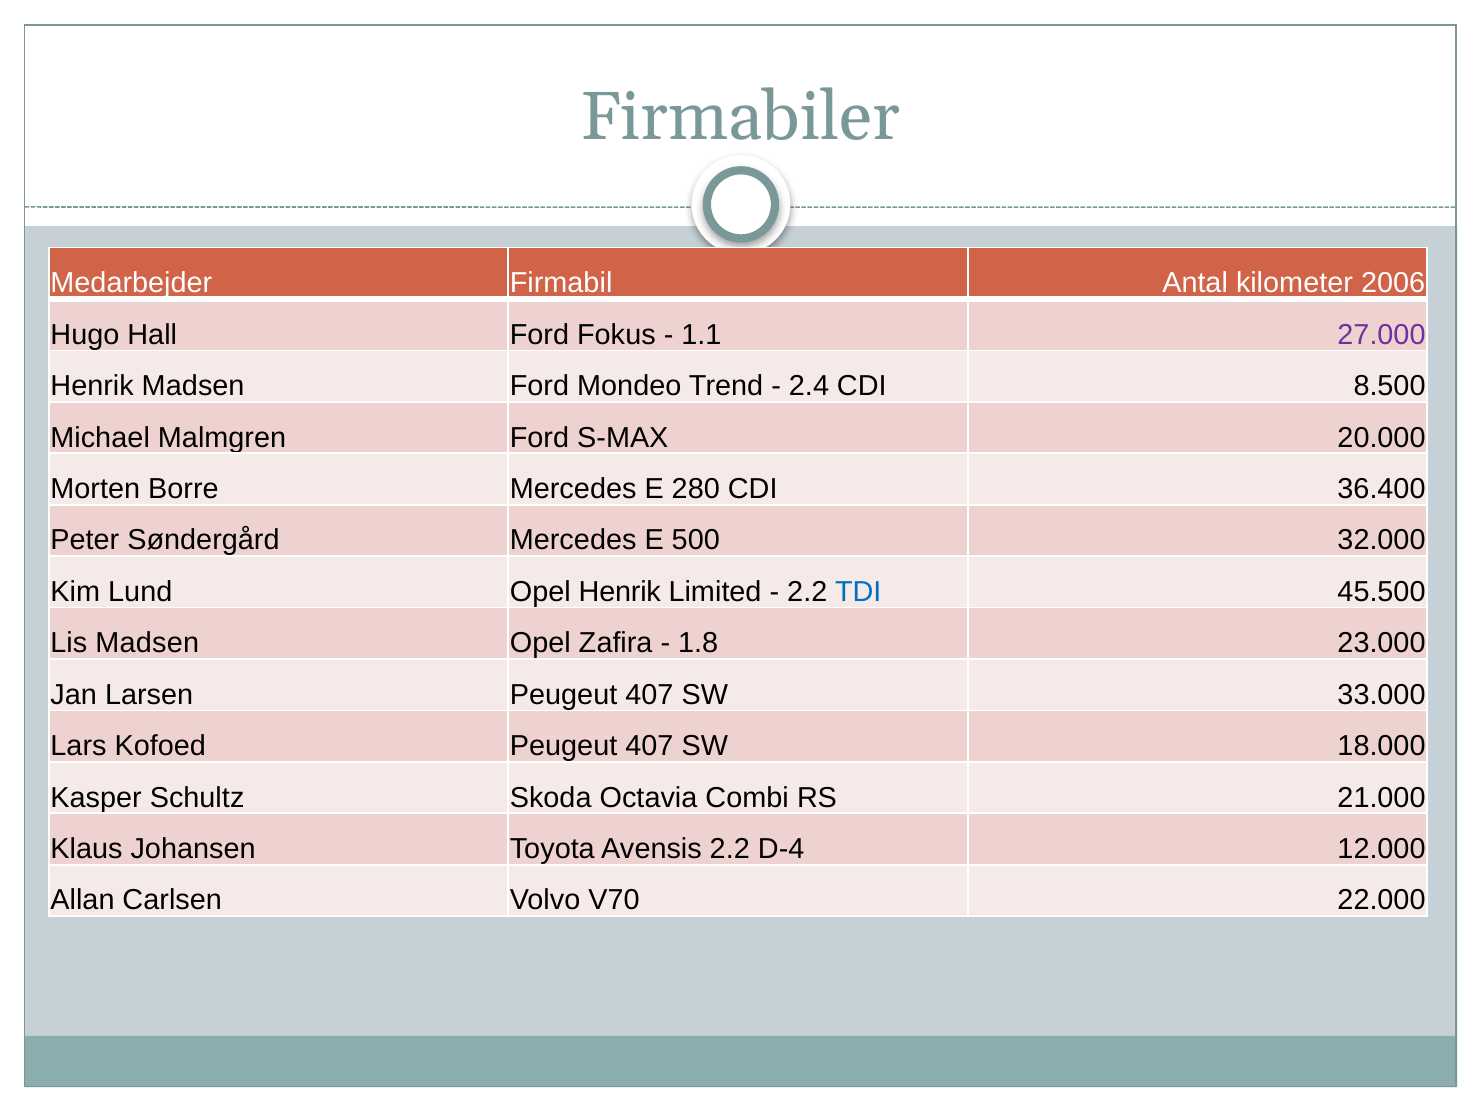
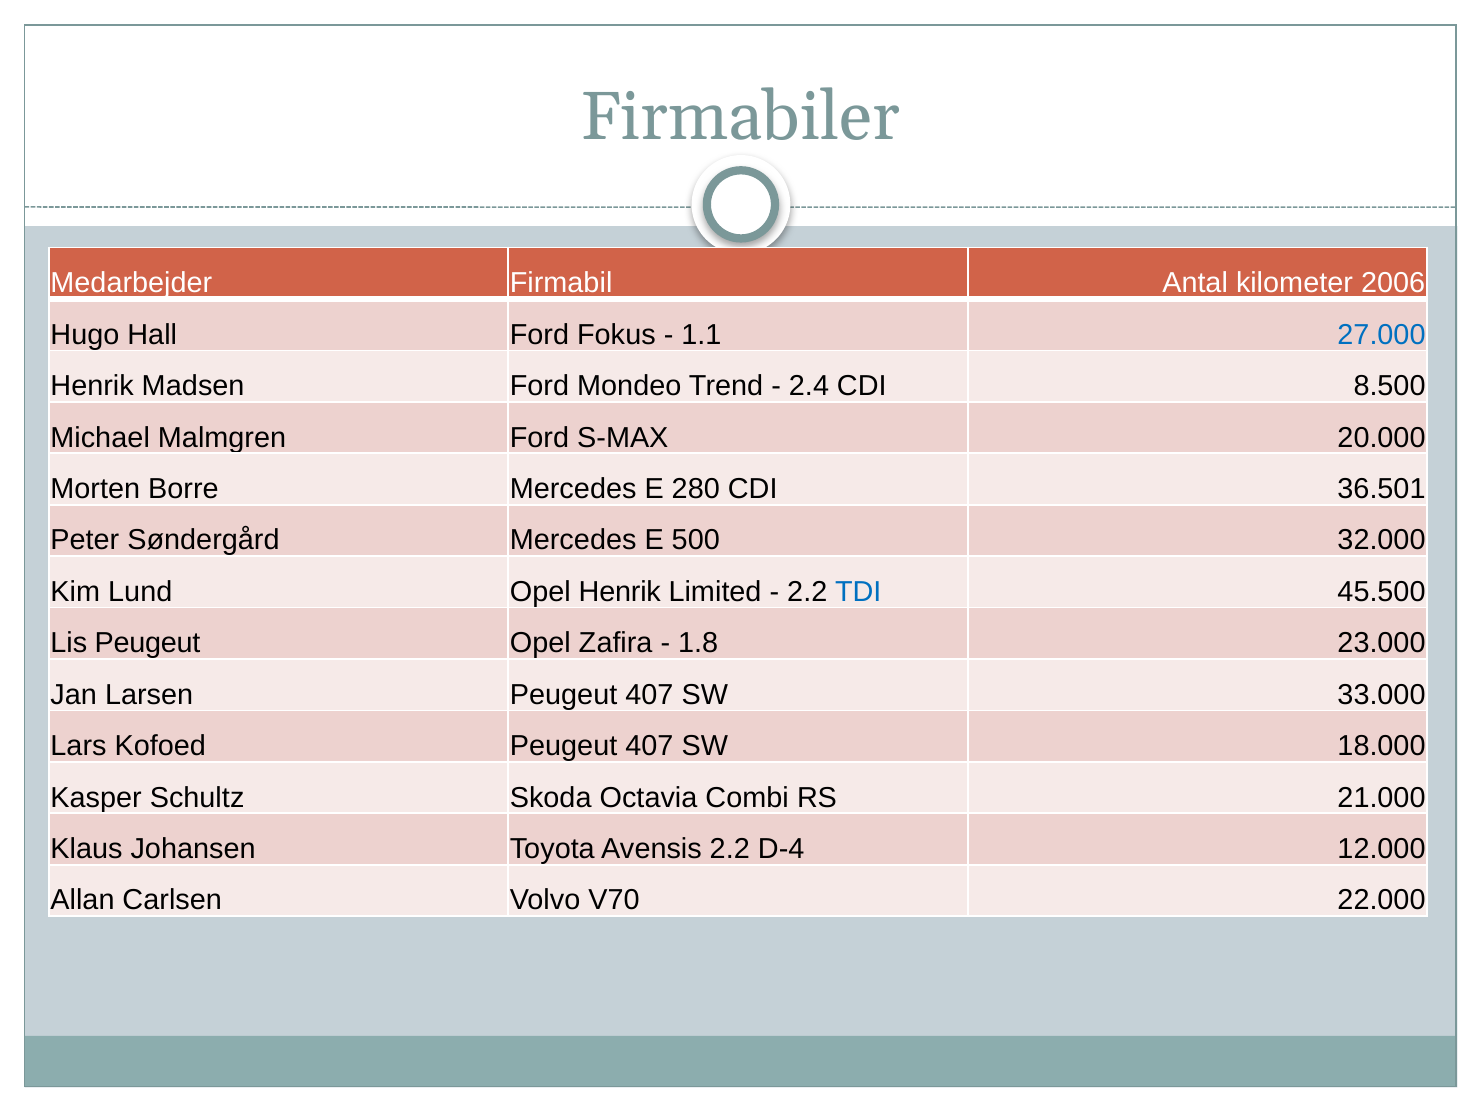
27.000 colour: purple -> blue
36.400: 36.400 -> 36.501
Lis Madsen: Madsen -> Peugeut
